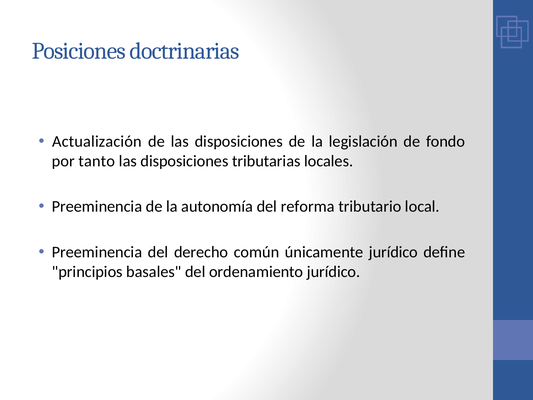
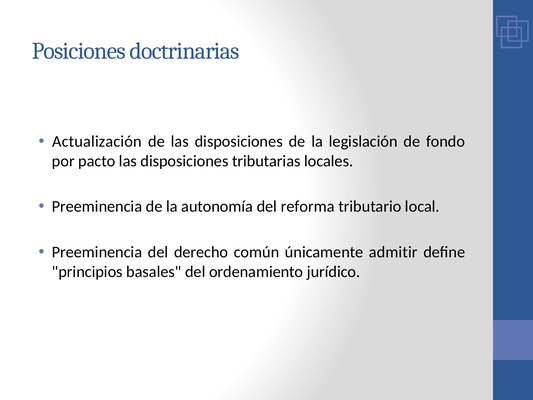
tanto: tanto -> pacto
únicamente jurídico: jurídico -> admitir
